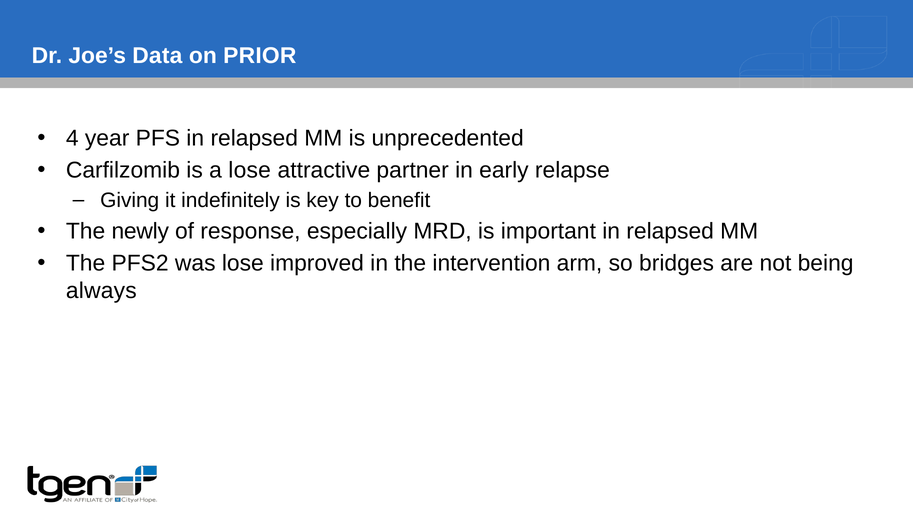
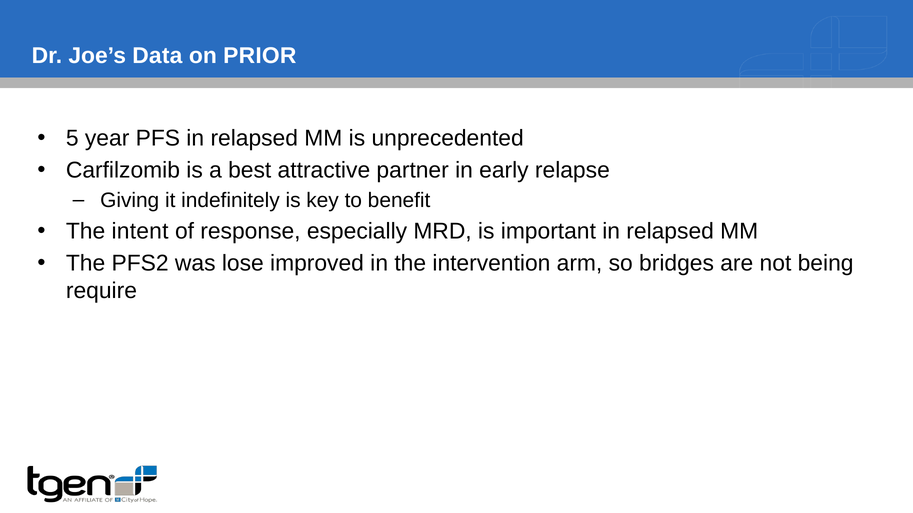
4: 4 -> 5
a lose: lose -> best
newly: newly -> intent
always: always -> require
